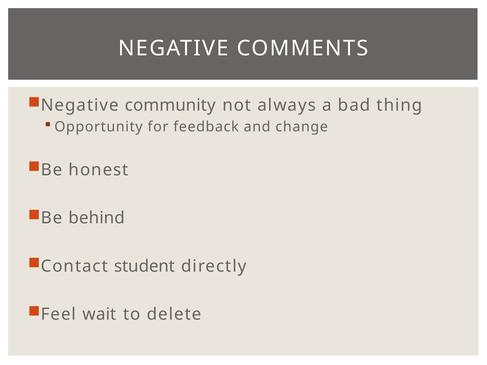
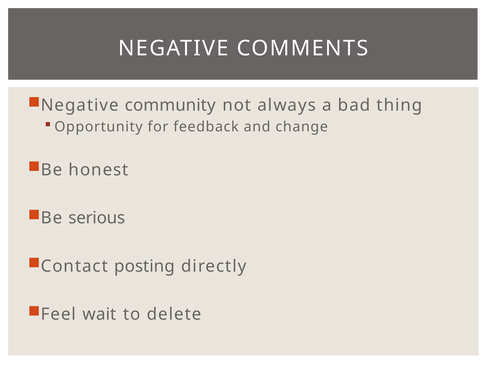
behind: behind -> serious
student: student -> posting
